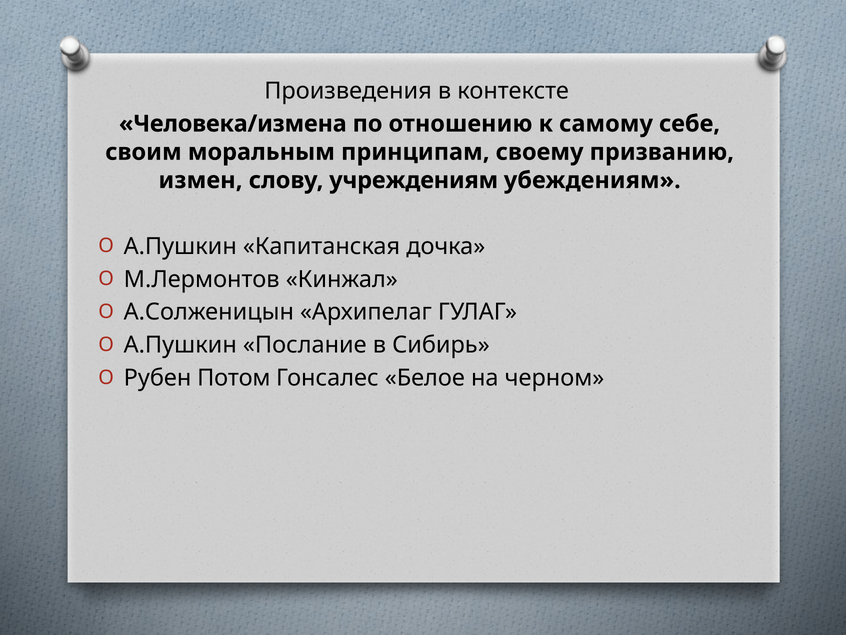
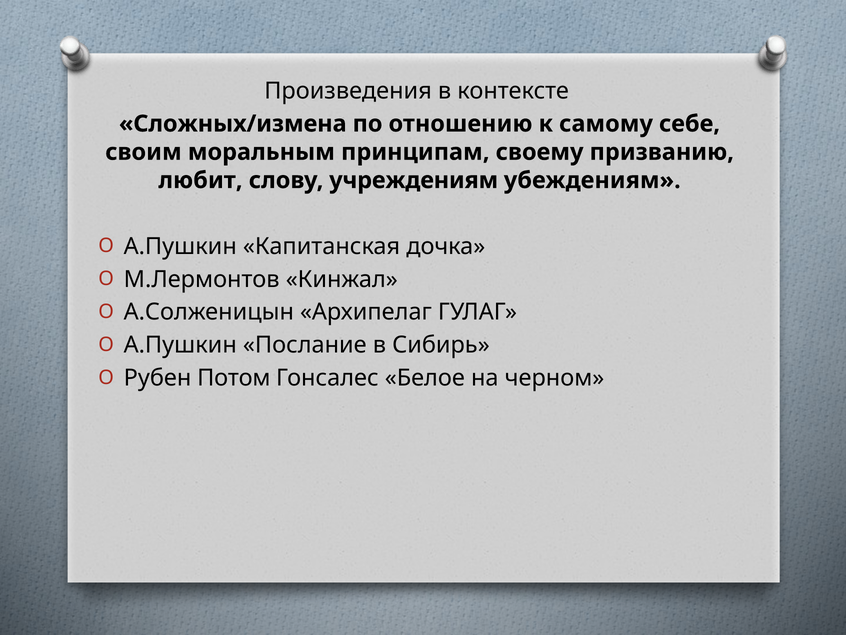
Человека/измена: Человека/измена -> Сложных/измена
измен: измен -> любит
